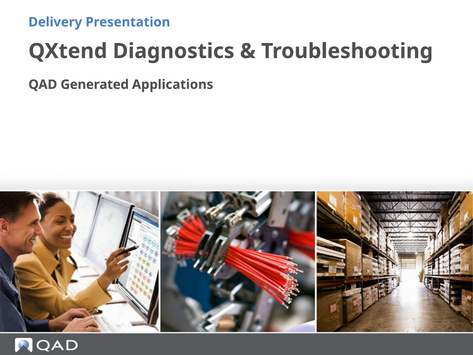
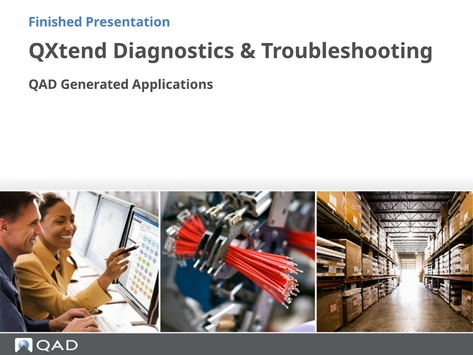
Delivery: Delivery -> Finished
